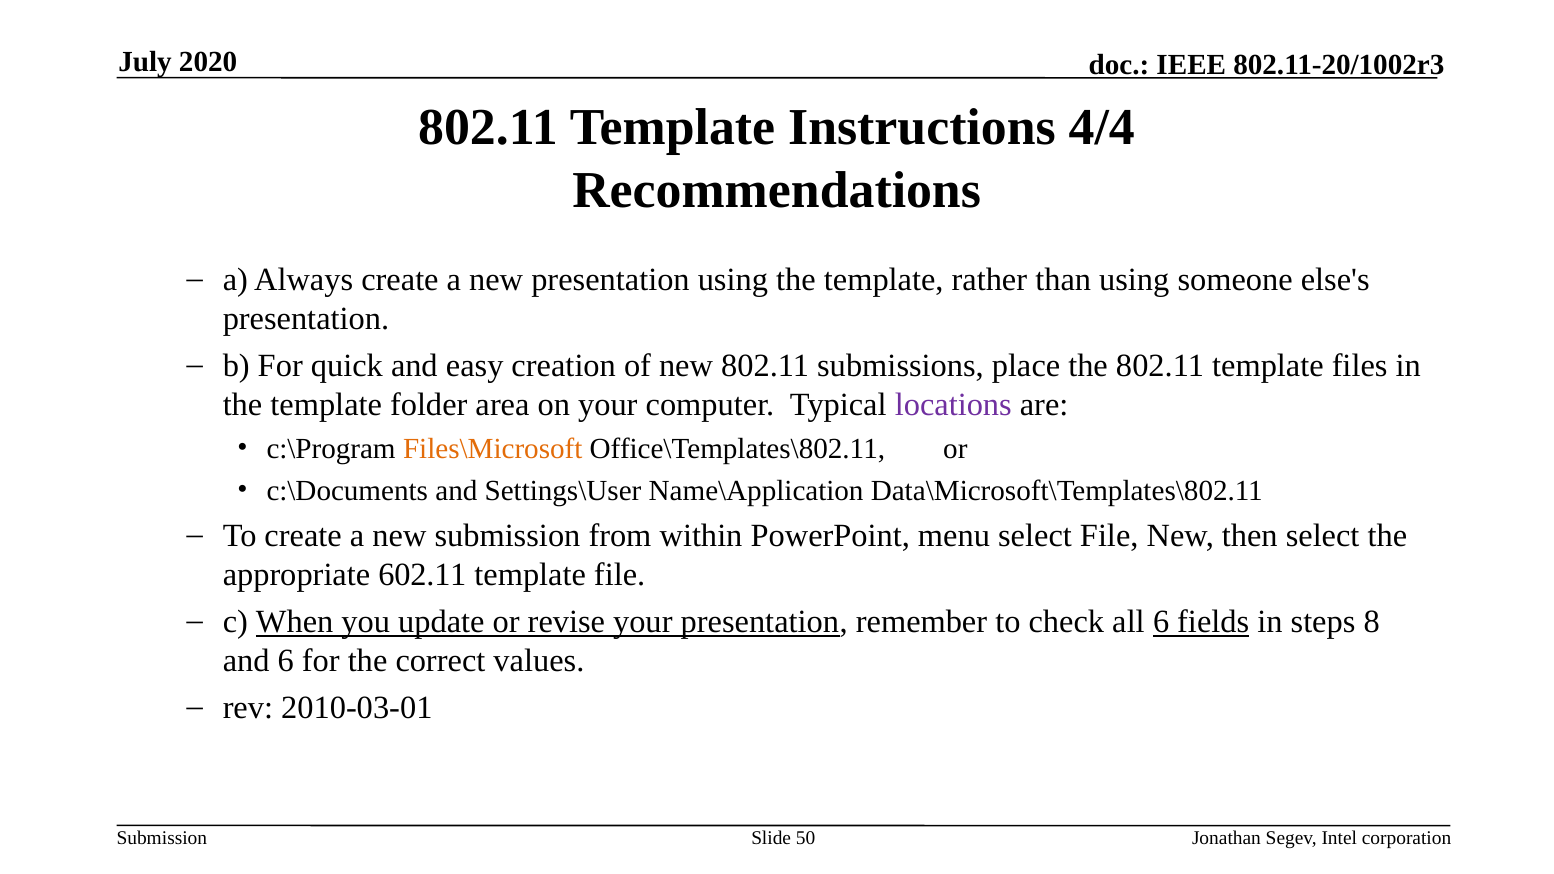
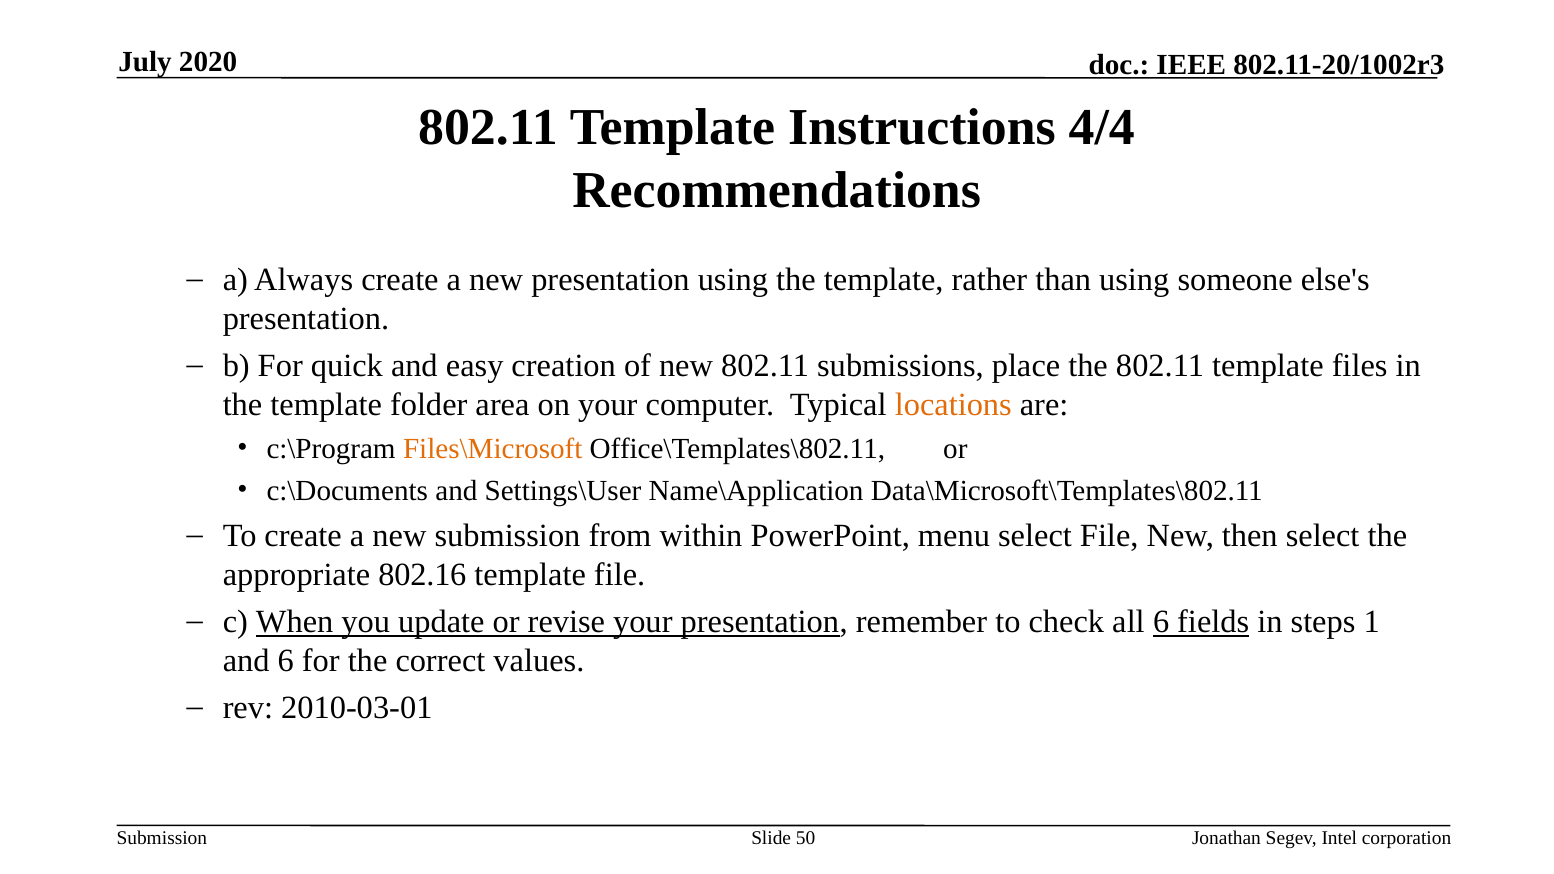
locations colour: purple -> orange
602.11: 602.11 -> 802.16
8: 8 -> 1
